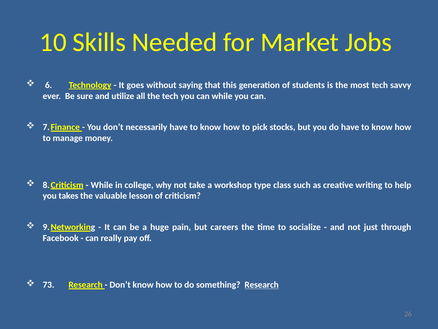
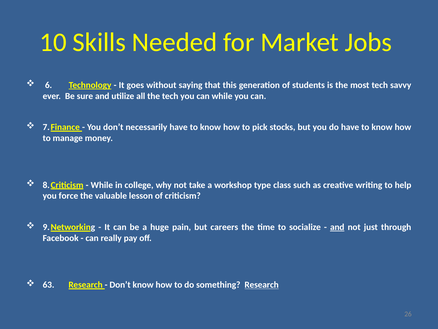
takes: takes -> force
and at (337, 227) underline: none -> present
73: 73 -> 63
